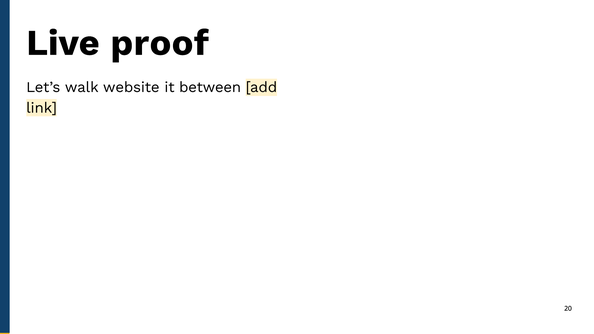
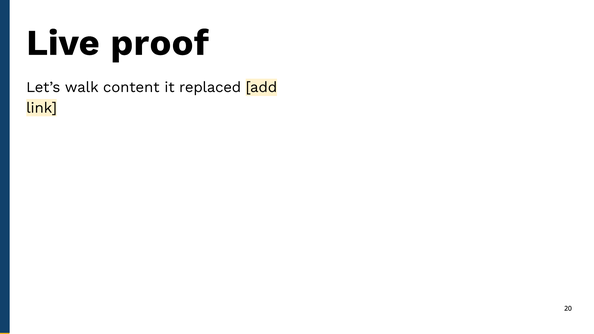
website: website -> content
between: between -> replaced
